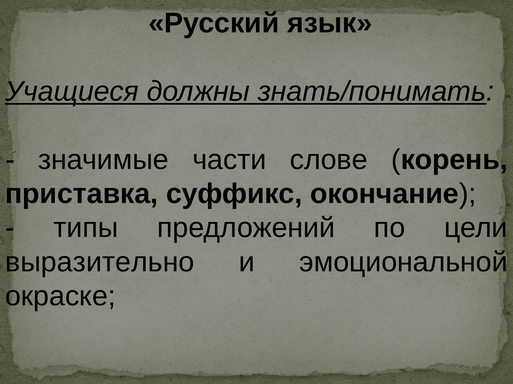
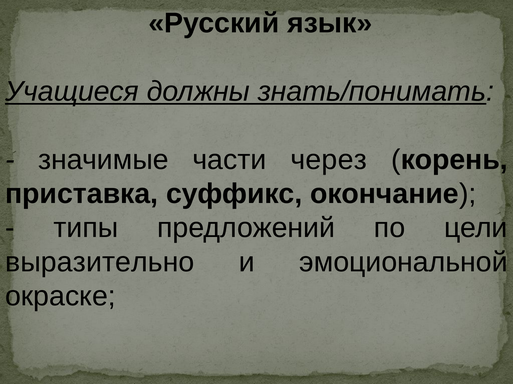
слове: слове -> через
